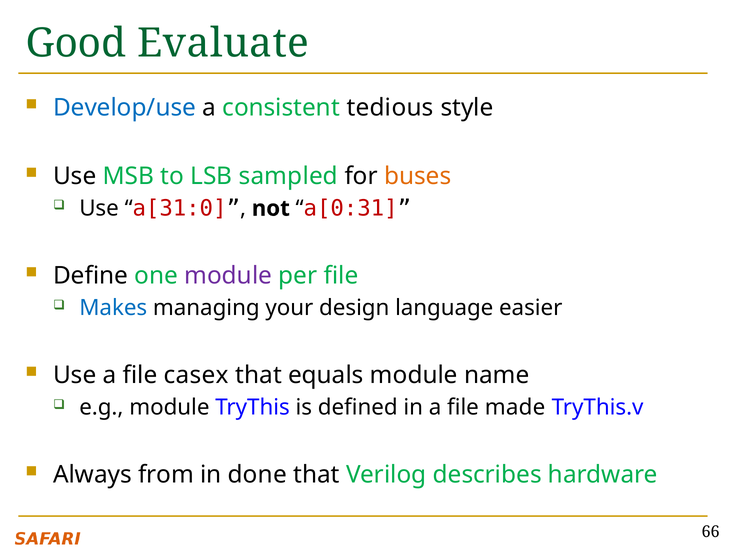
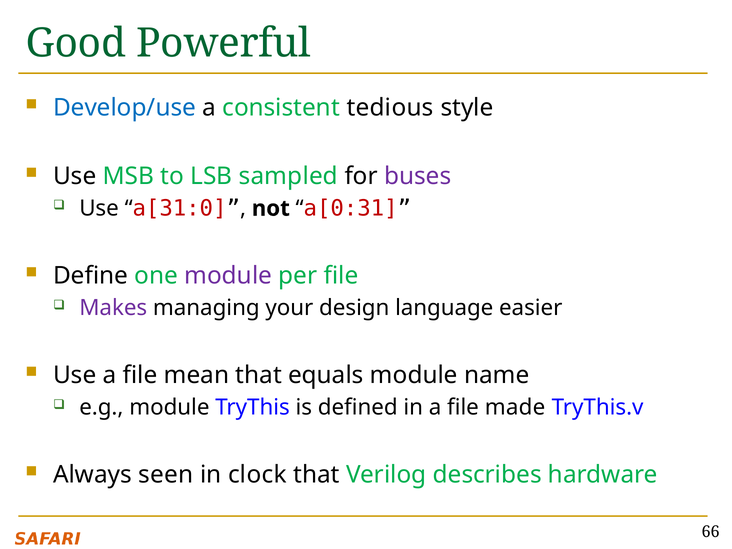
Evaluate: Evaluate -> Powerful
buses colour: orange -> purple
Makes colour: blue -> purple
casex: casex -> mean
from: from -> seen
done: done -> clock
